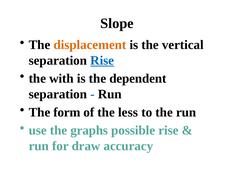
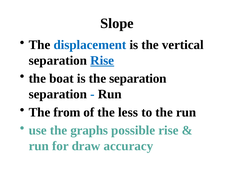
displacement colour: orange -> blue
with: with -> boat
the dependent: dependent -> separation
form: form -> from
